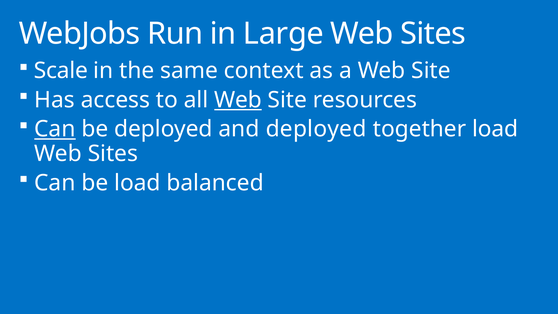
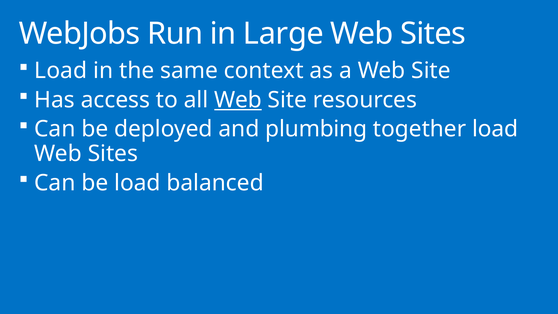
Scale at (61, 71): Scale -> Load
Can at (55, 129) underline: present -> none
and deployed: deployed -> plumbing
